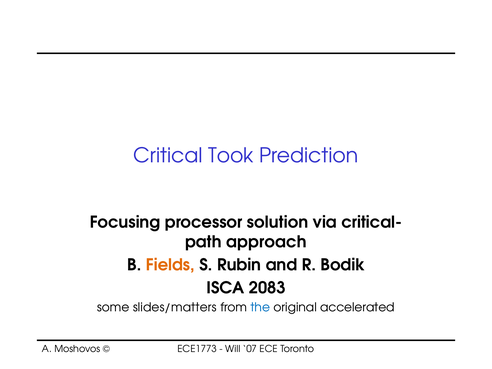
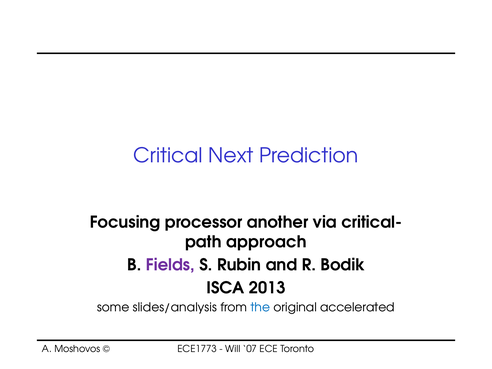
Took: Took -> Next
solution: solution -> another
Fields colour: orange -> purple
2083: 2083 -> 2013
slides/matters: slides/matters -> slides/analysis
